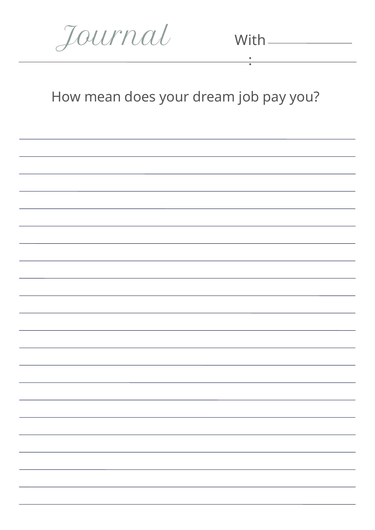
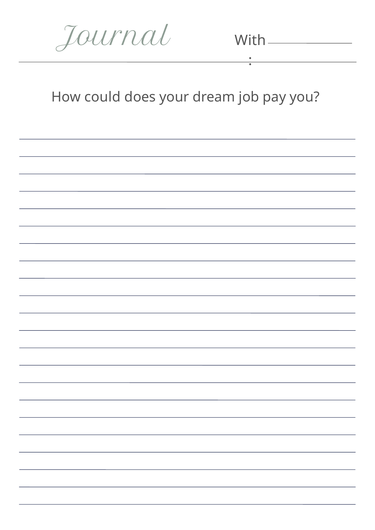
mean: mean -> could
